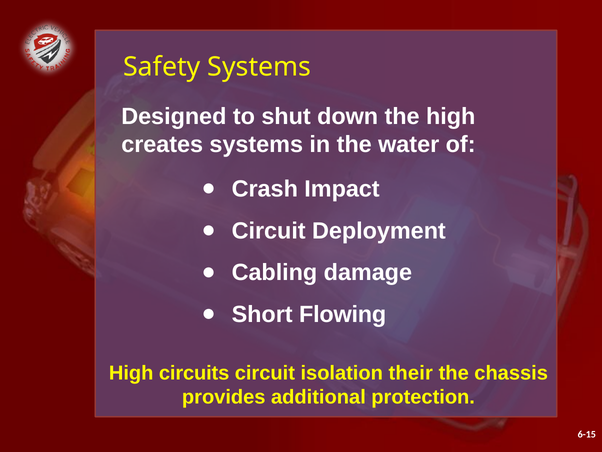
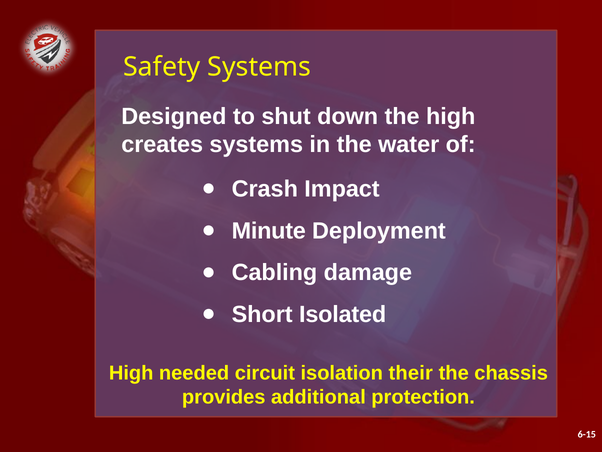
Circuit at (269, 231): Circuit -> Minute
Flowing: Flowing -> Isolated
circuits: circuits -> needed
